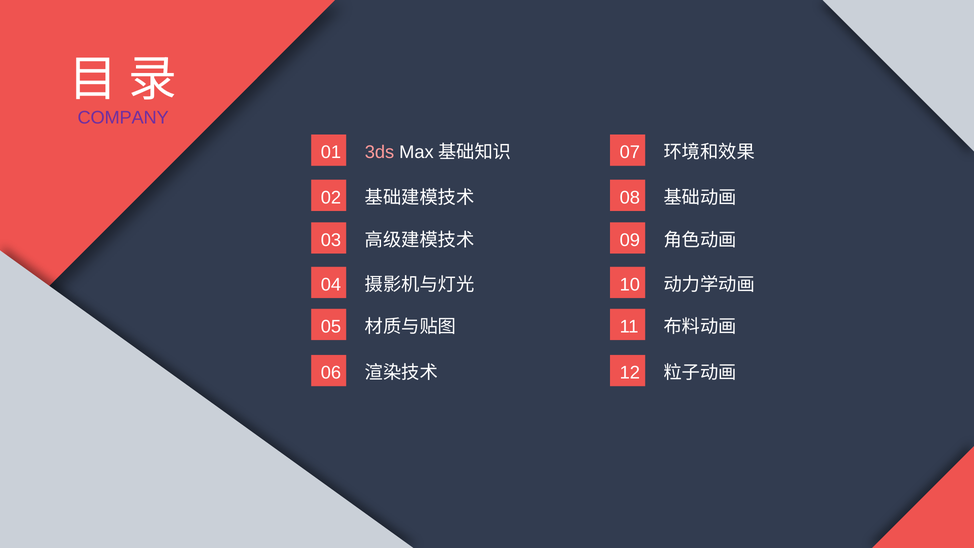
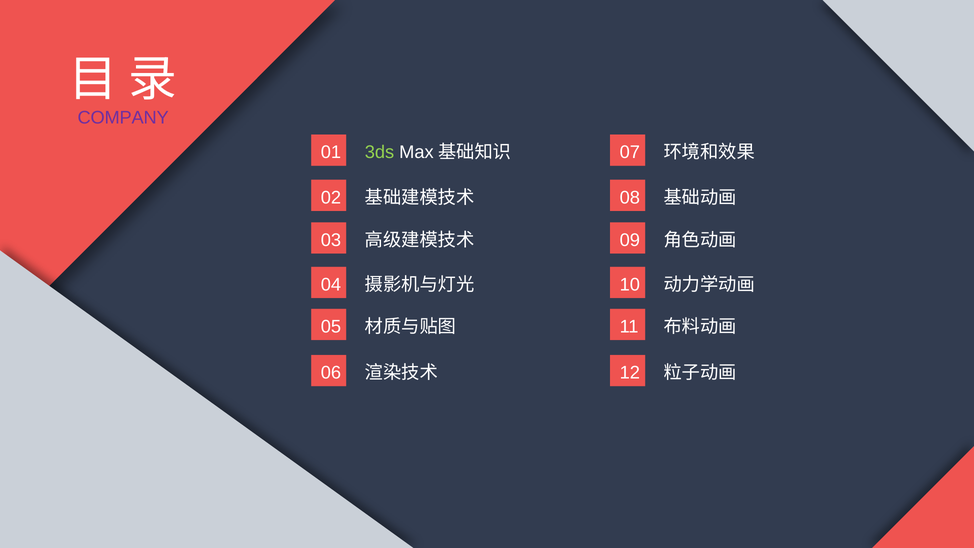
3ds colour: pink -> light green
